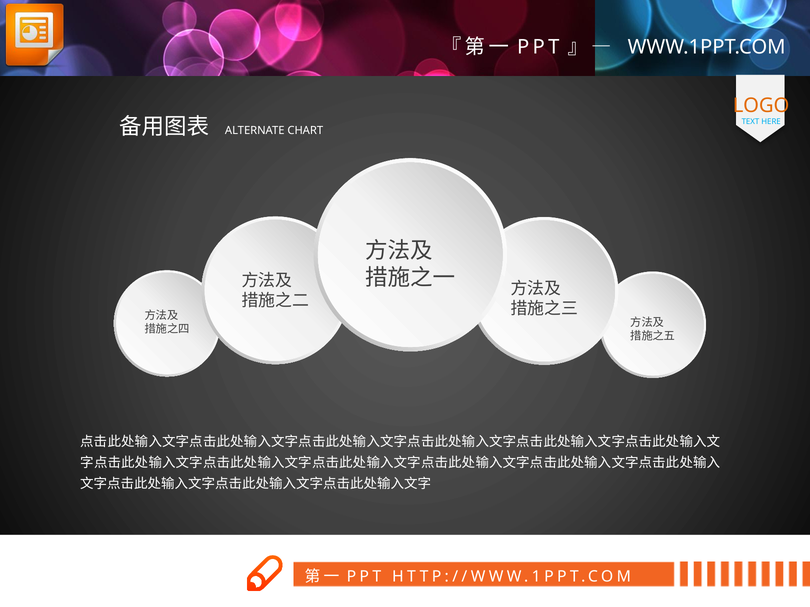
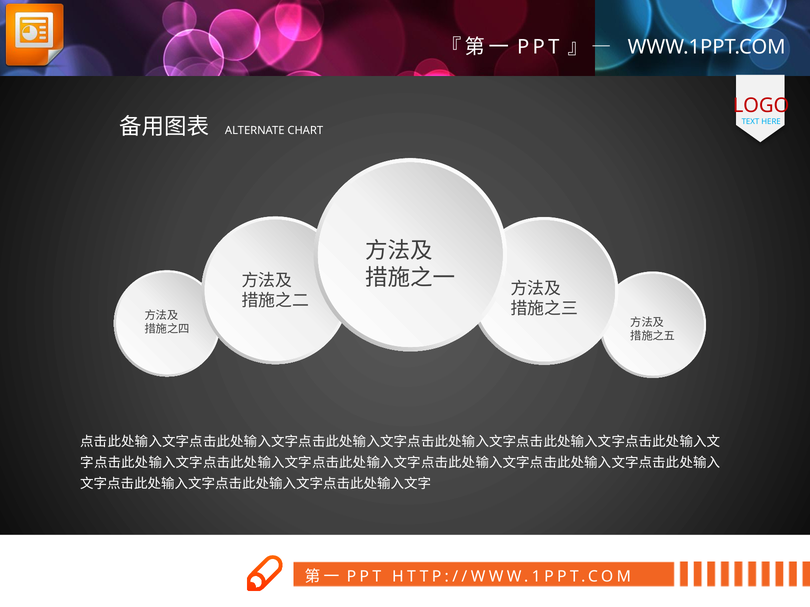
LOGO colour: orange -> red
